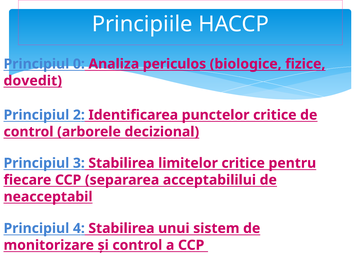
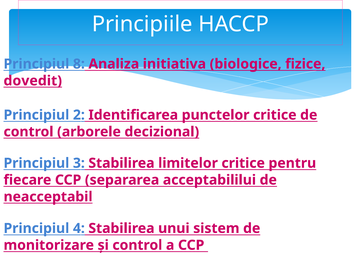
0: 0 -> 8
periculos: periculos -> initiativa
